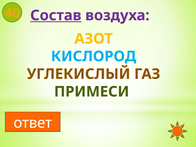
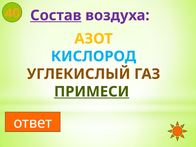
ПРИМЕСИ underline: none -> present
